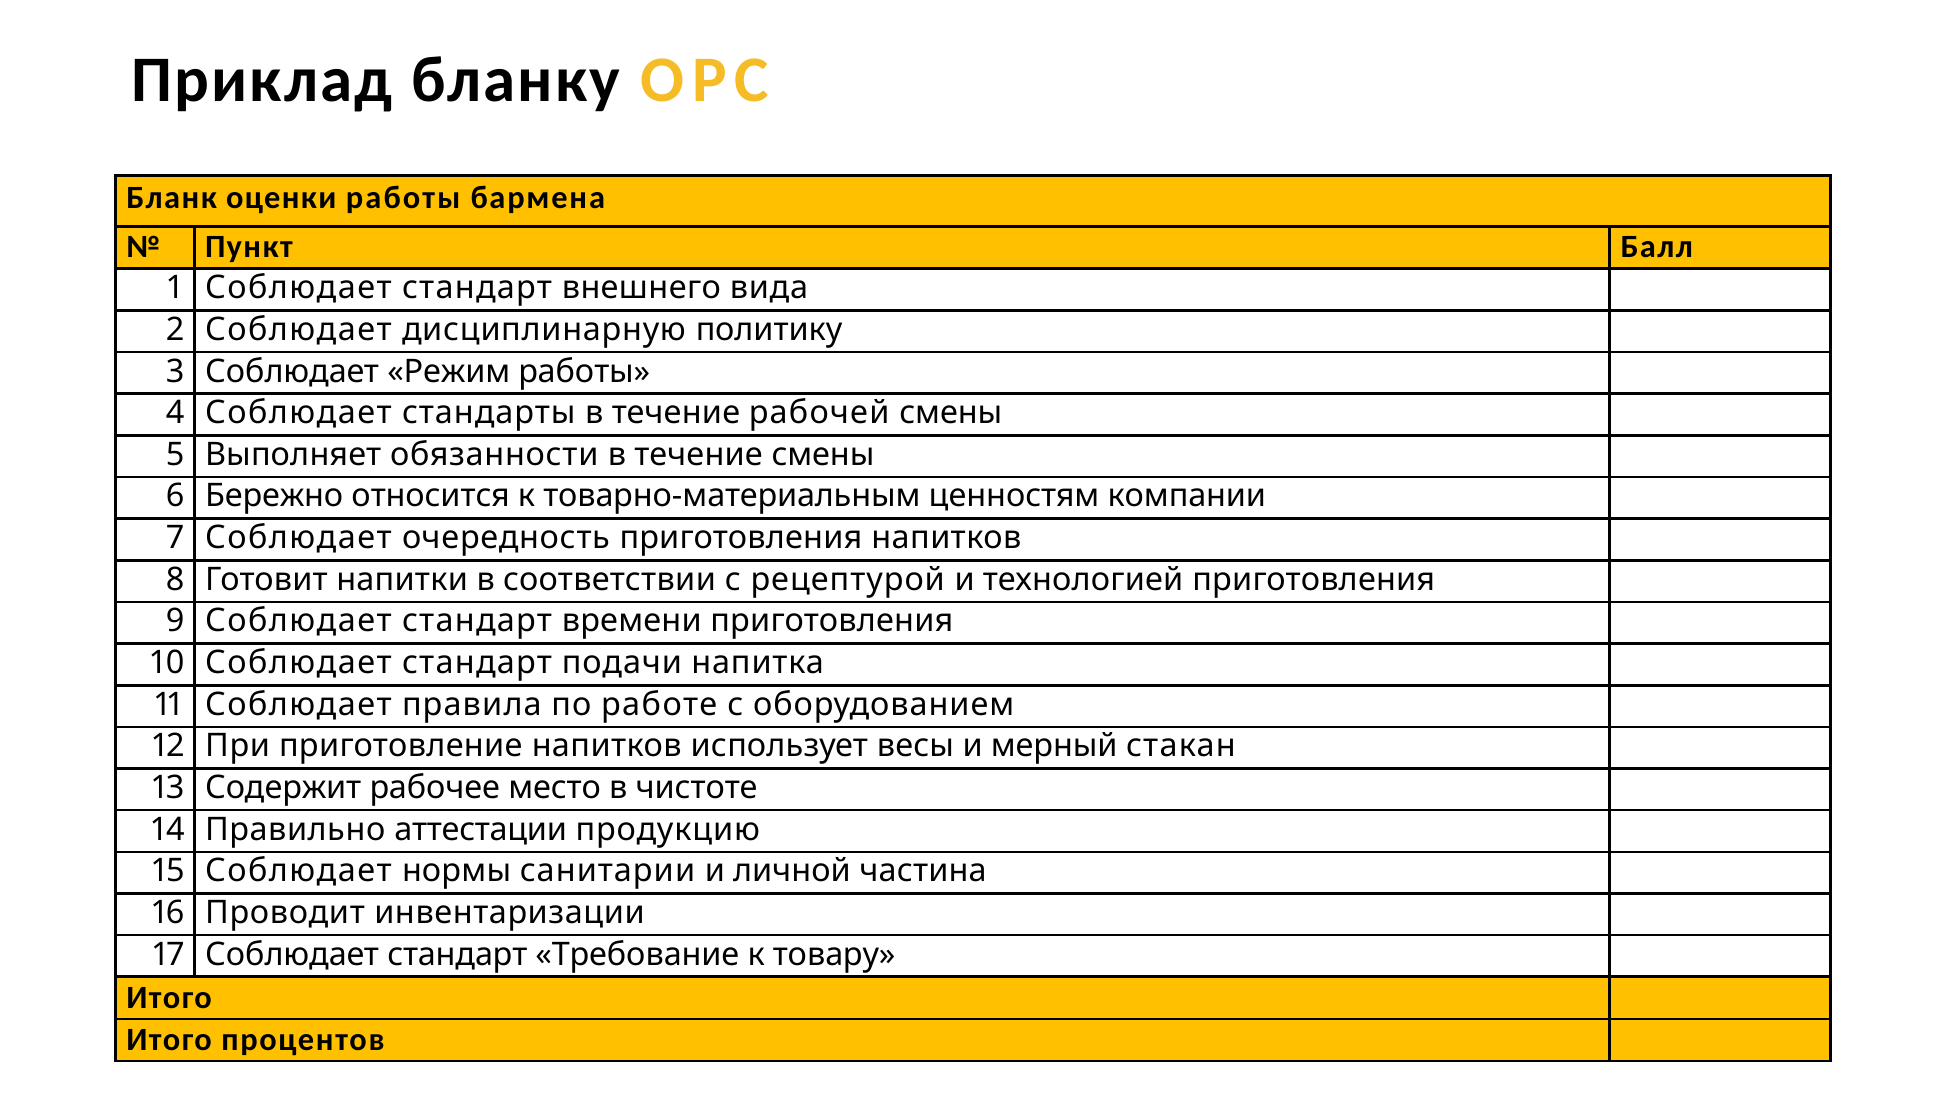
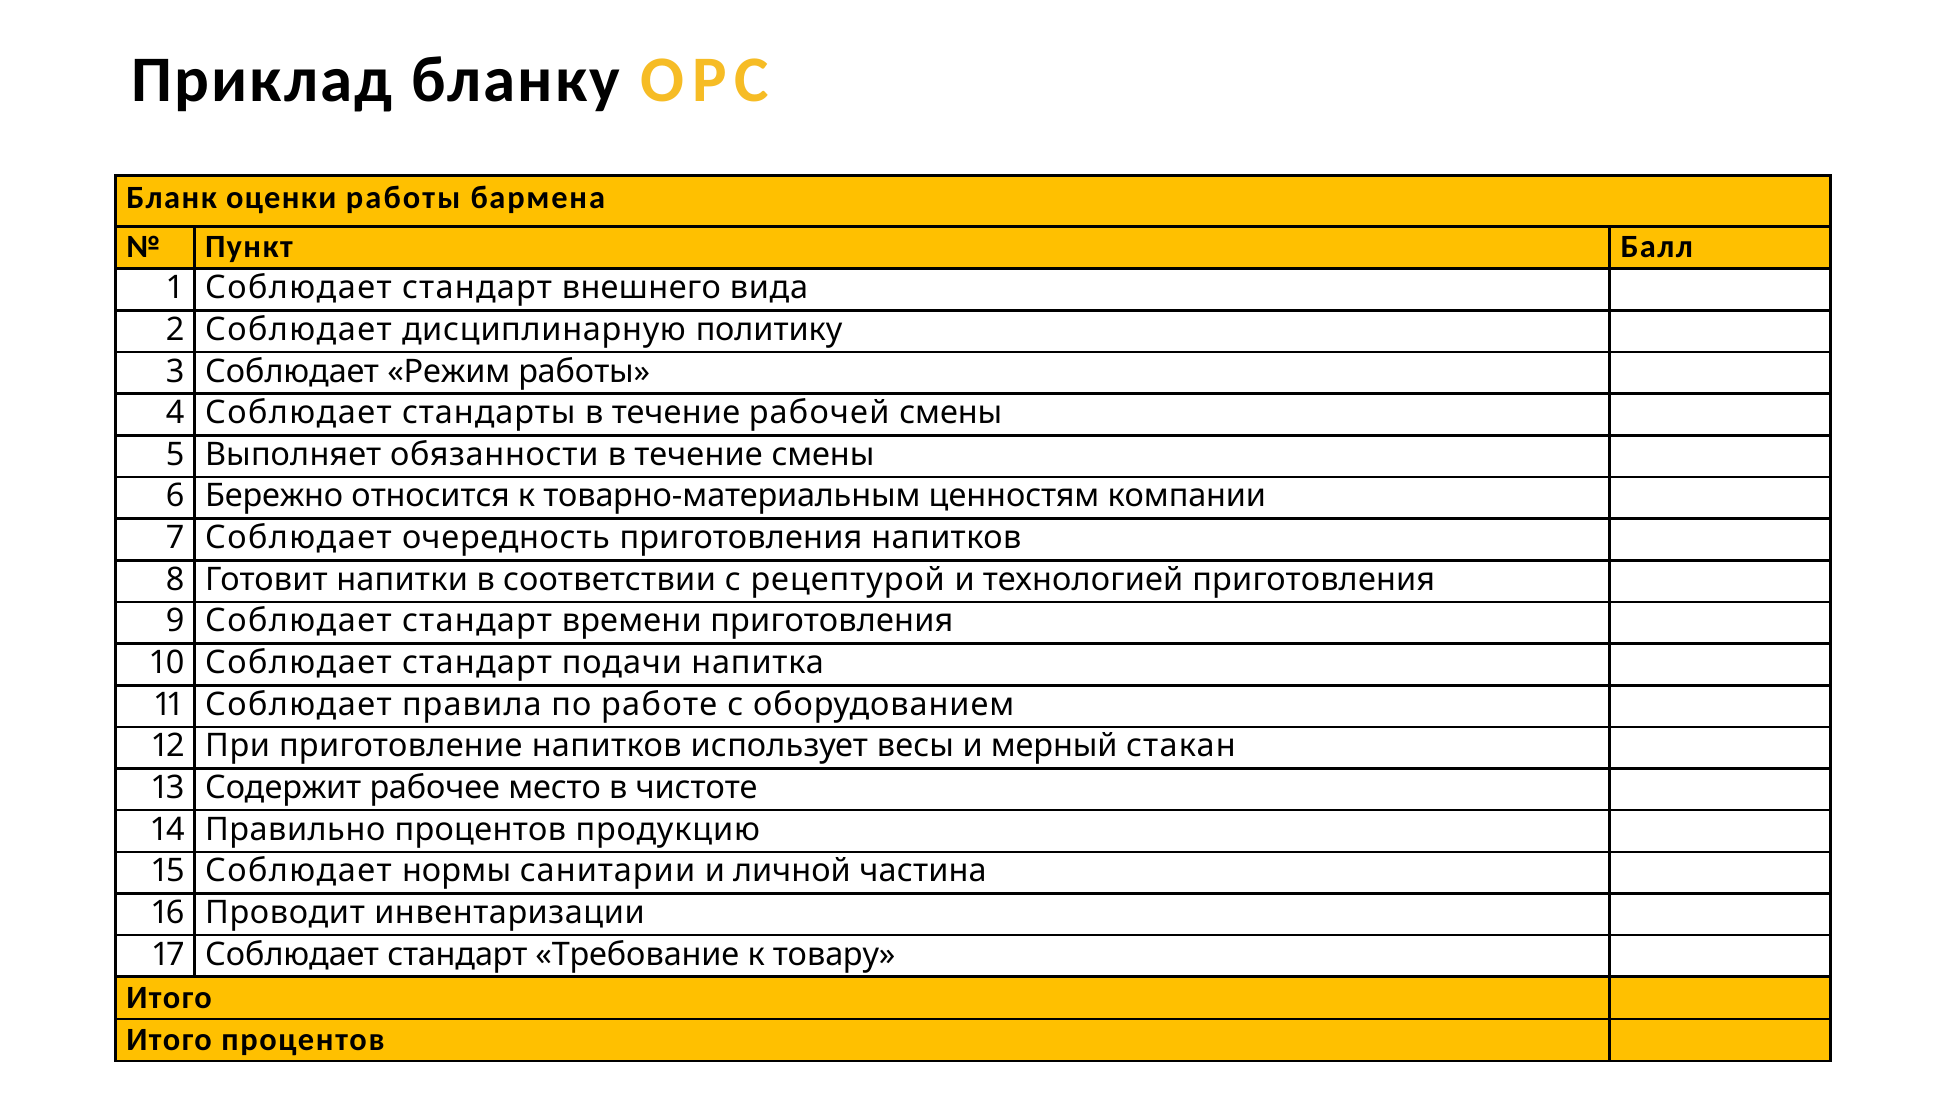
Правильно аттестации: аттестации -> процентов
